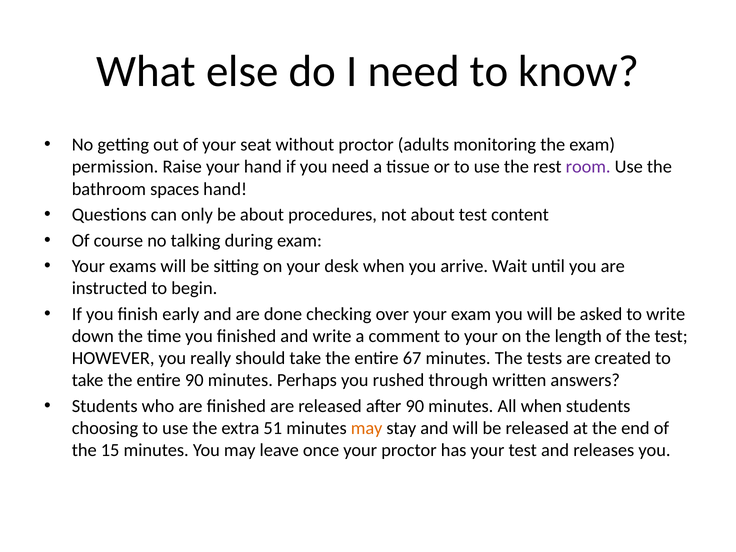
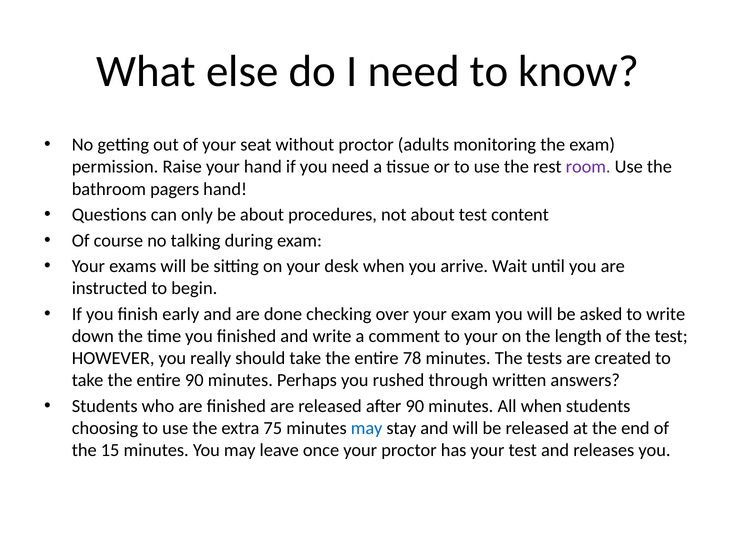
spaces: spaces -> pagers
67: 67 -> 78
51: 51 -> 75
may at (367, 428) colour: orange -> blue
